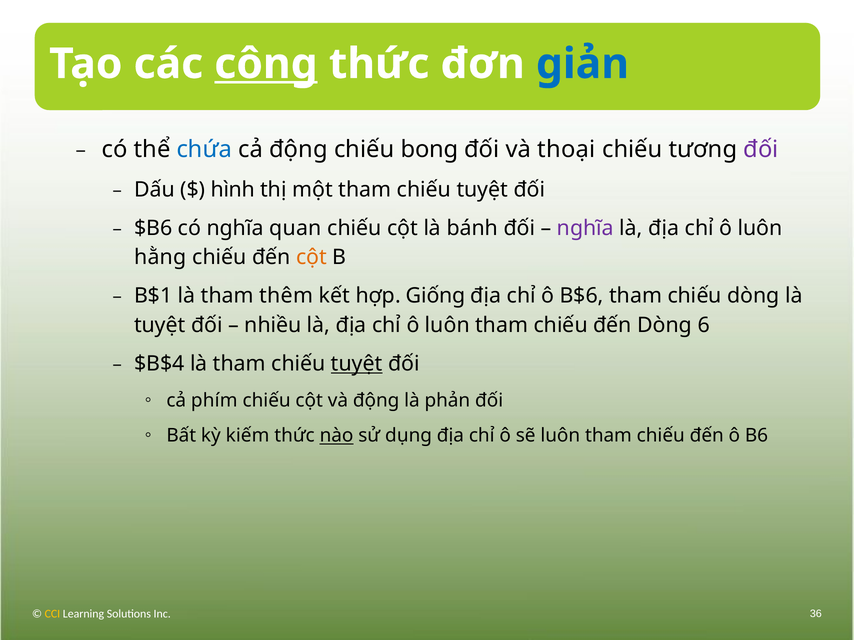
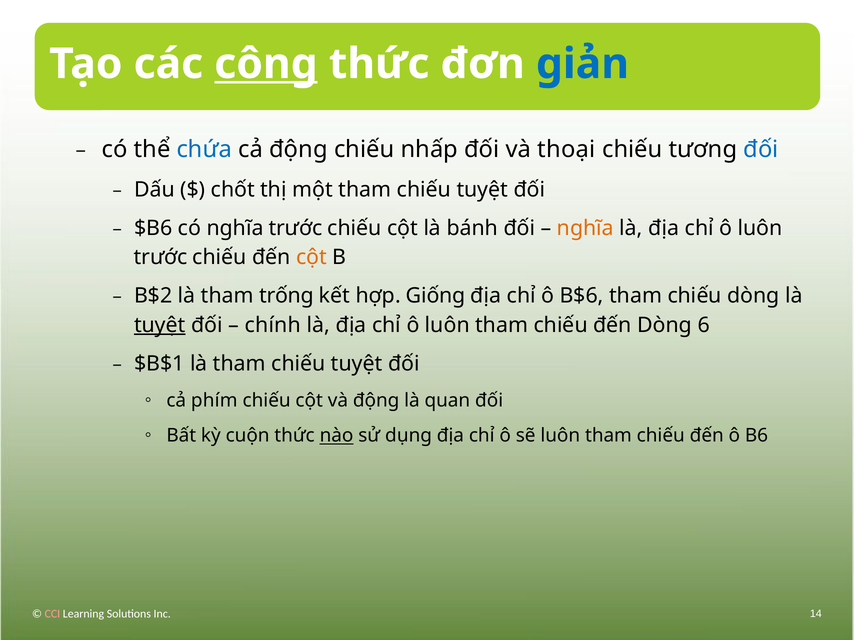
bong: bong -> nhấp
đối at (761, 150) colour: purple -> blue
hình: hình -> chốt
nghĩa quan: quan -> trước
nghĩa at (585, 228) colour: purple -> orange
hằng at (160, 257): hằng -> trước
B$1: B$1 -> B$2
thêm: thêm -> trống
tuyệt at (160, 325) underline: none -> present
nhiều: nhiều -> chính
$B$4: $B$4 -> $B$1
tuyệt at (357, 364) underline: present -> none
phản: phản -> quan
kiếm: kiếm -> cuộn
CCI colour: yellow -> pink
36: 36 -> 14
